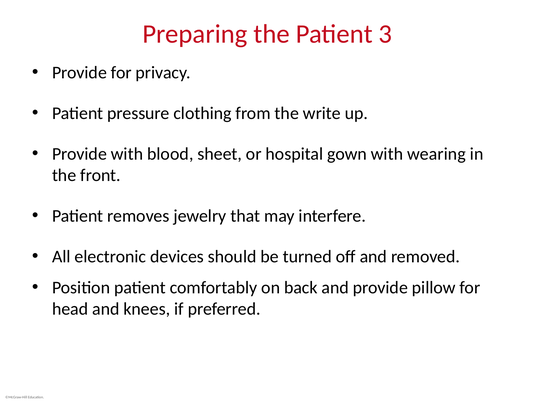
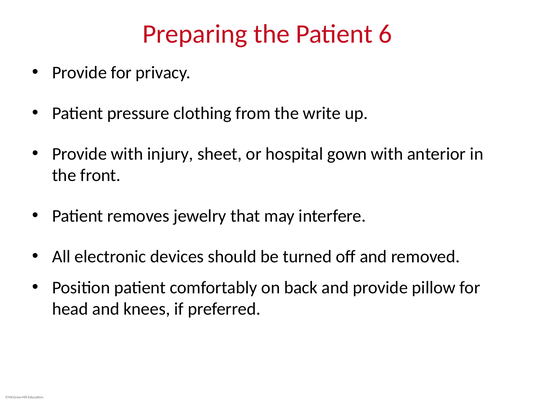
3: 3 -> 6
blood: blood -> injury
wearing: wearing -> anterior
